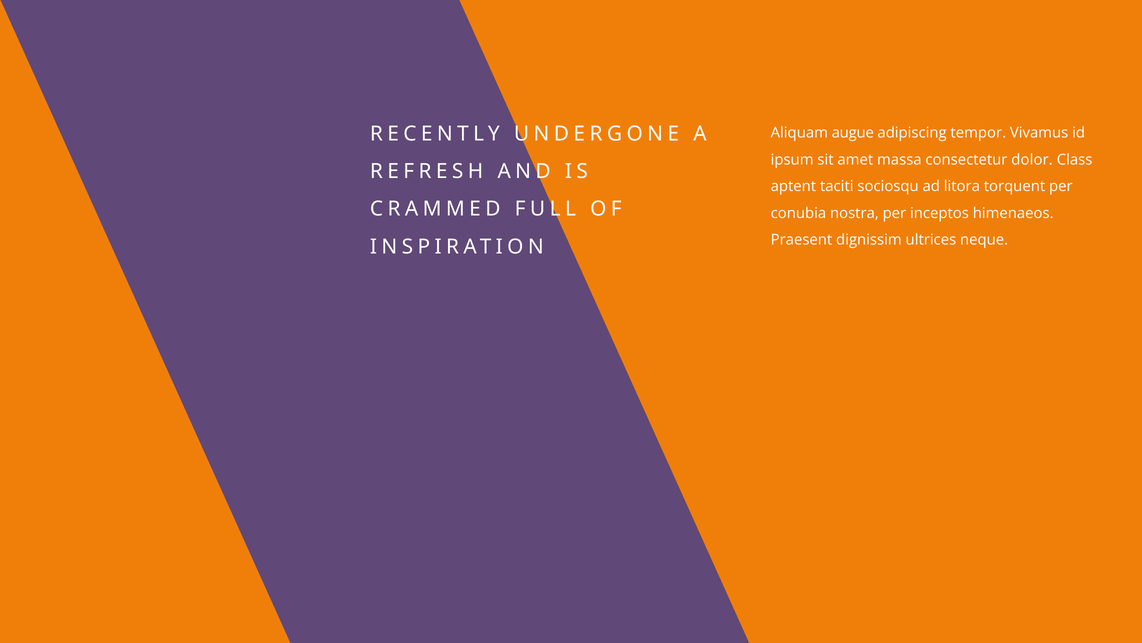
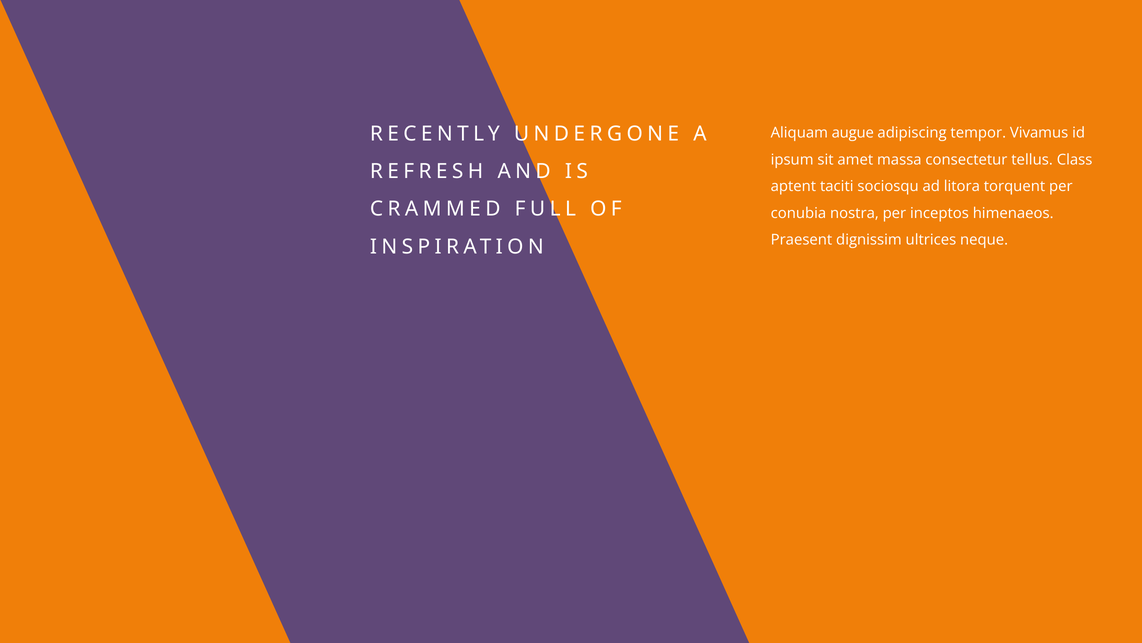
dolor: dolor -> tellus
